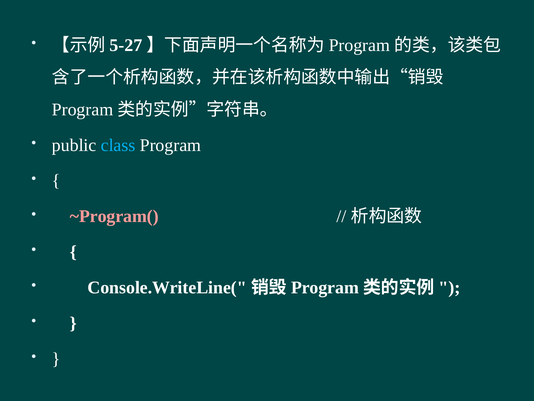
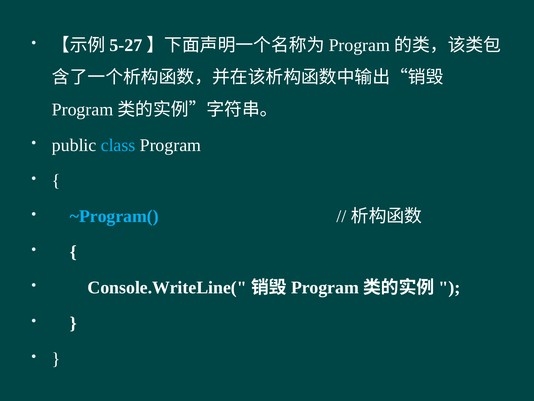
~Program( colour: pink -> light blue
